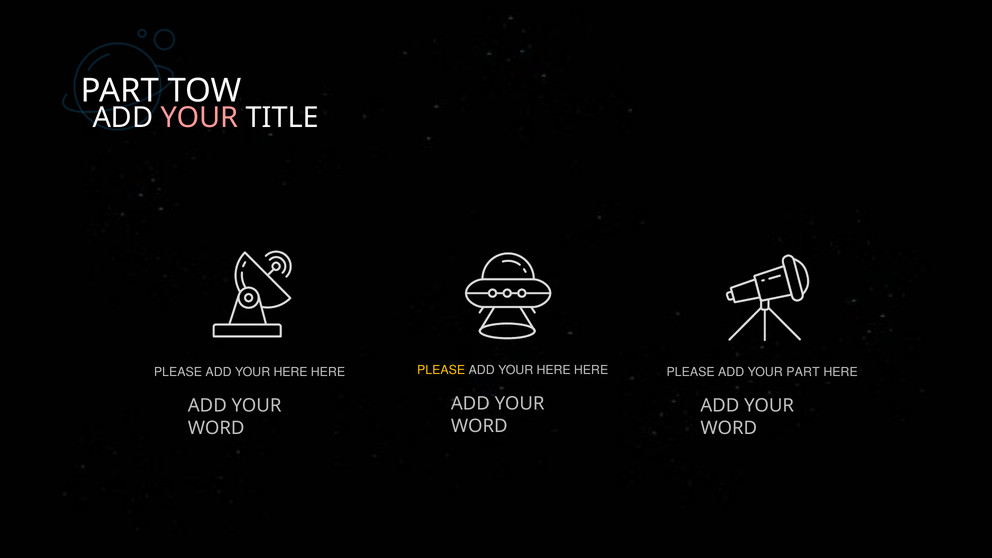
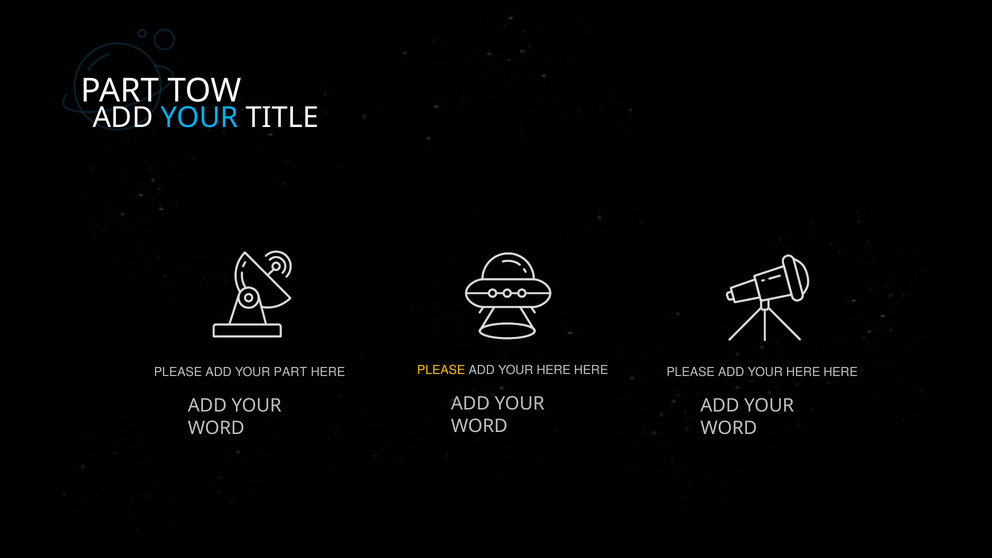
YOUR at (200, 118) colour: pink -> light blue
HERE at (291, 372): HERE -> PART
PART at (803, 372): PART -> HERE
